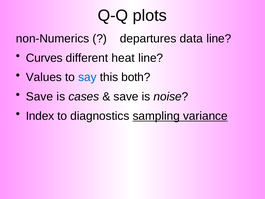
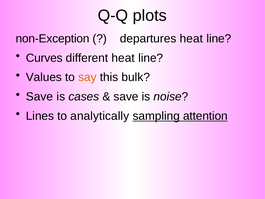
non-Numerics: non-Numerics -> non-Exception
departures data: data -> heat
say colour: blue -> orange
both: both -> bulk
Index: Index -> Lines
diagnostics: diagnostics -> analytically
variance: variance -> attention
